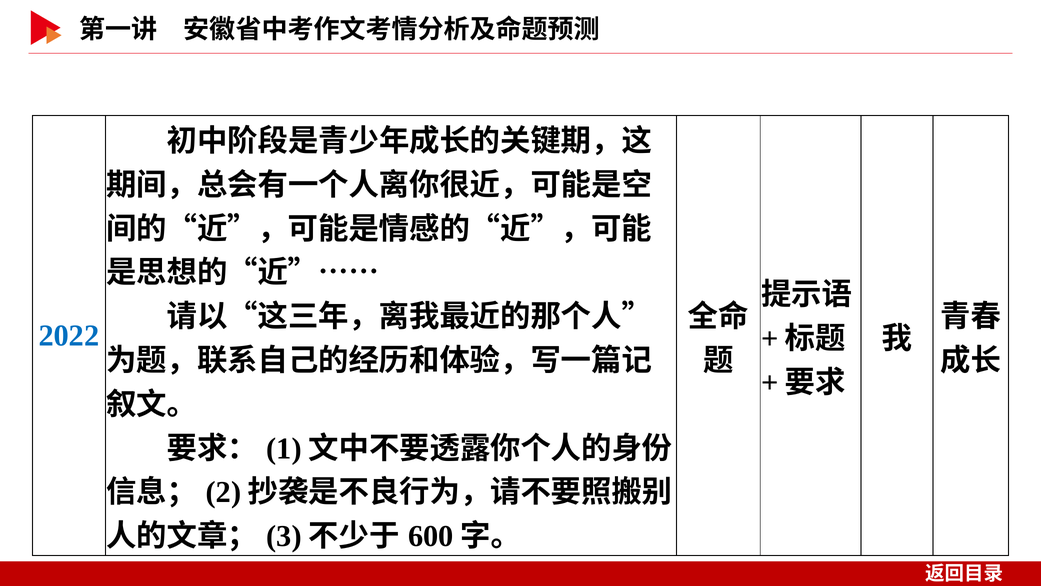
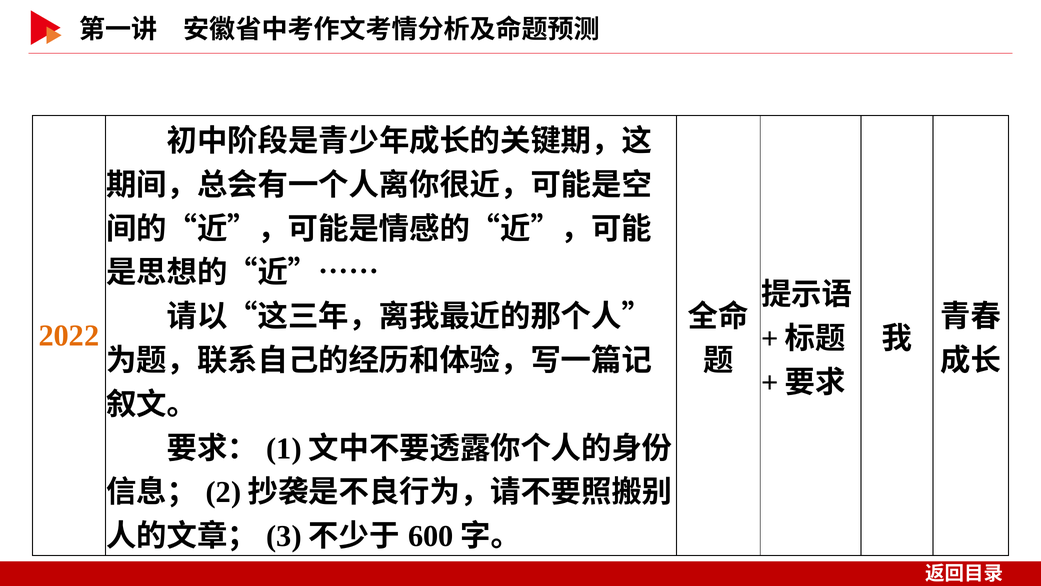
2022 colour: blue -> orange
